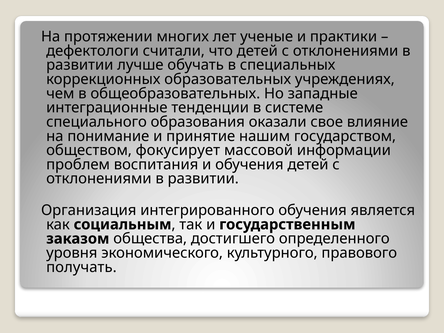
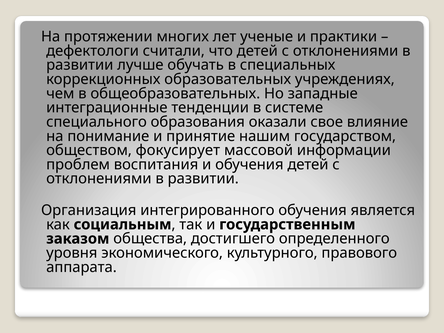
получать: получать -> аппарата
